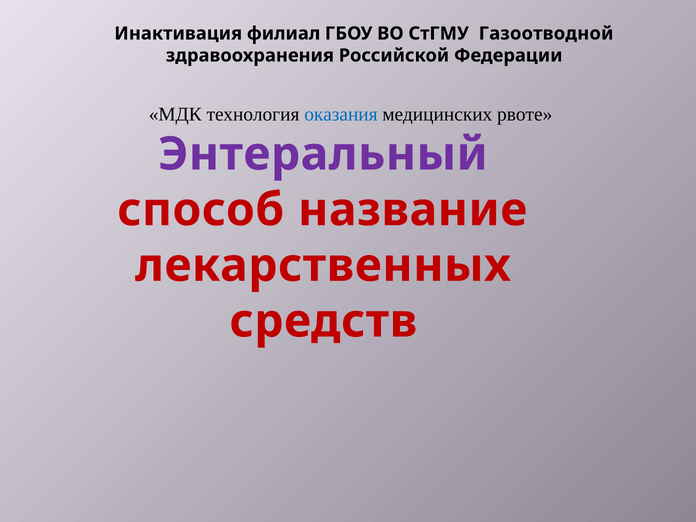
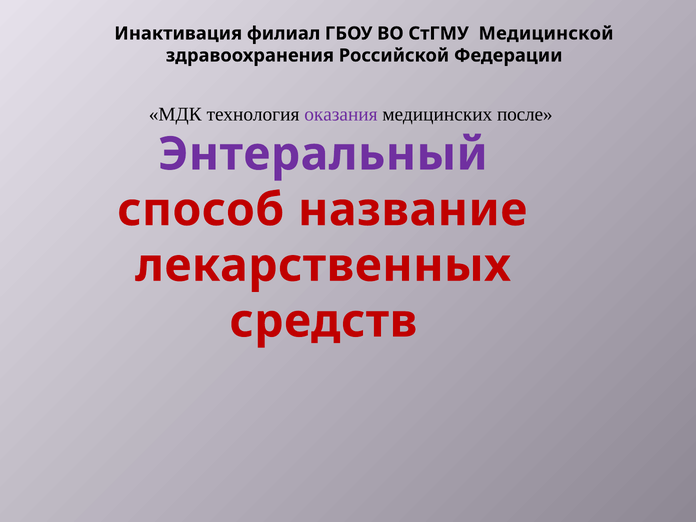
Газоотводной: Газоотводной -> Медицинской
оказания colour: blue -> purple
рвоте: рвоте -> после
